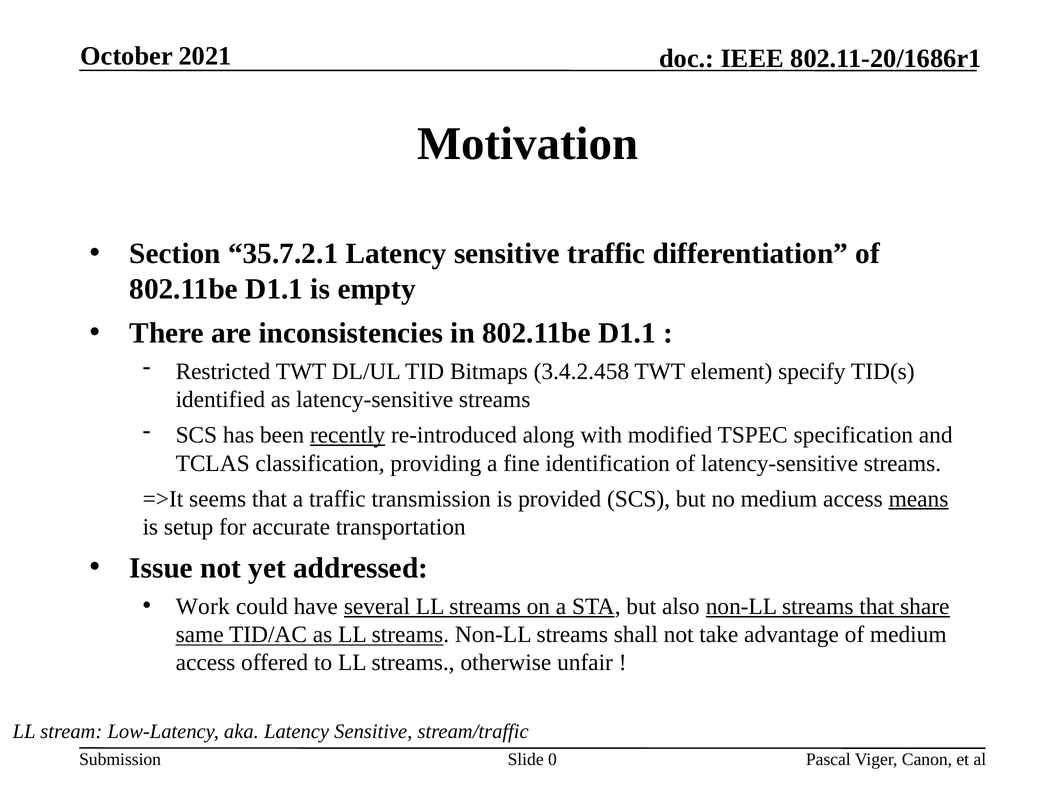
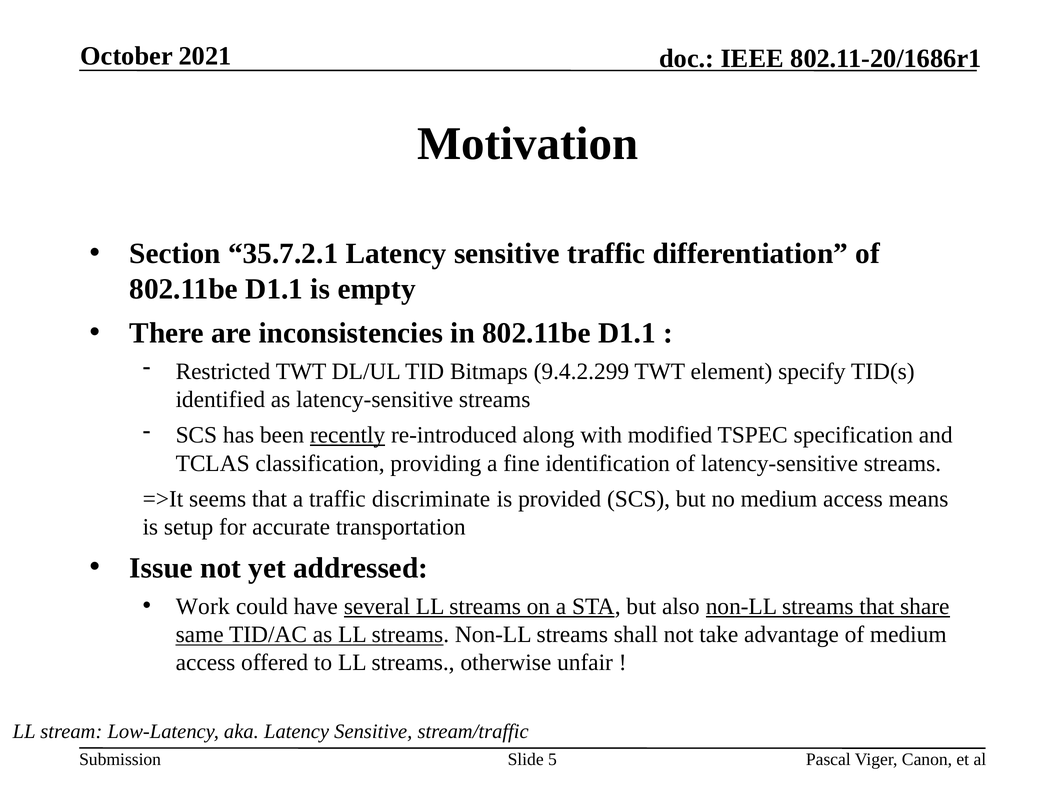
3.4.2.458: 3.4.2.458 -> 9.4.2.299
transmission: transmission -> discriminate
means underline: present -> none
0: 0 -> 5
